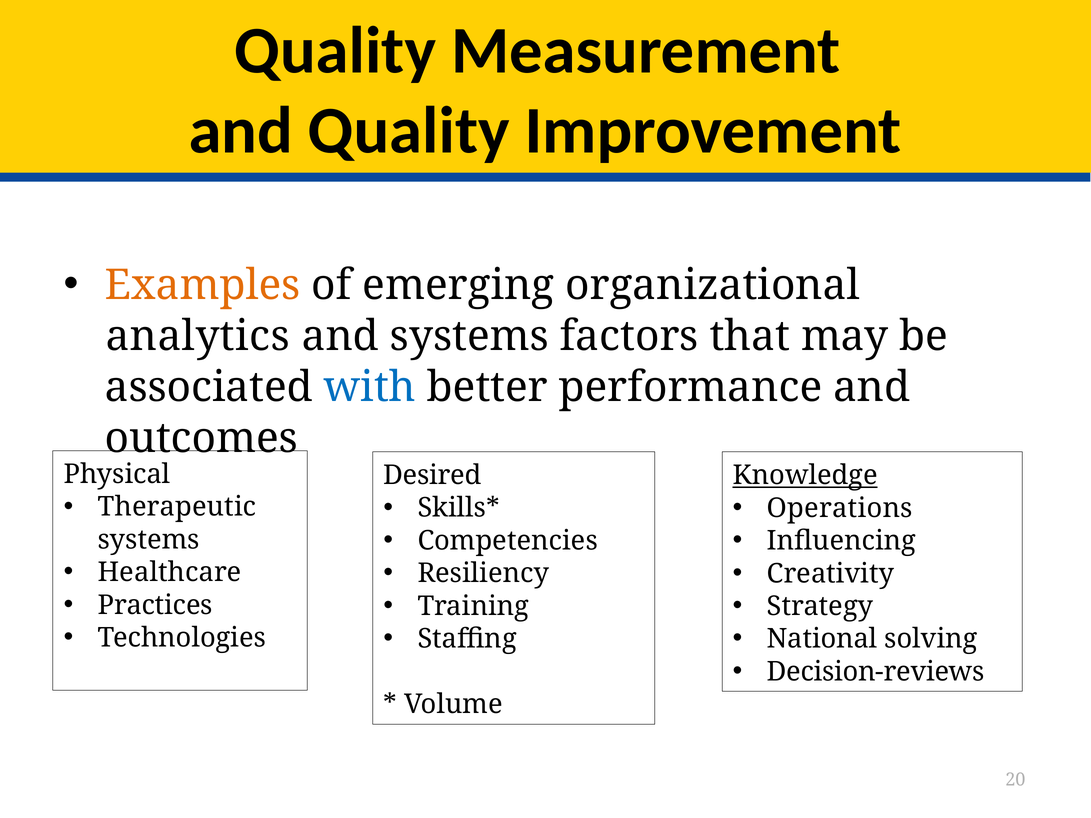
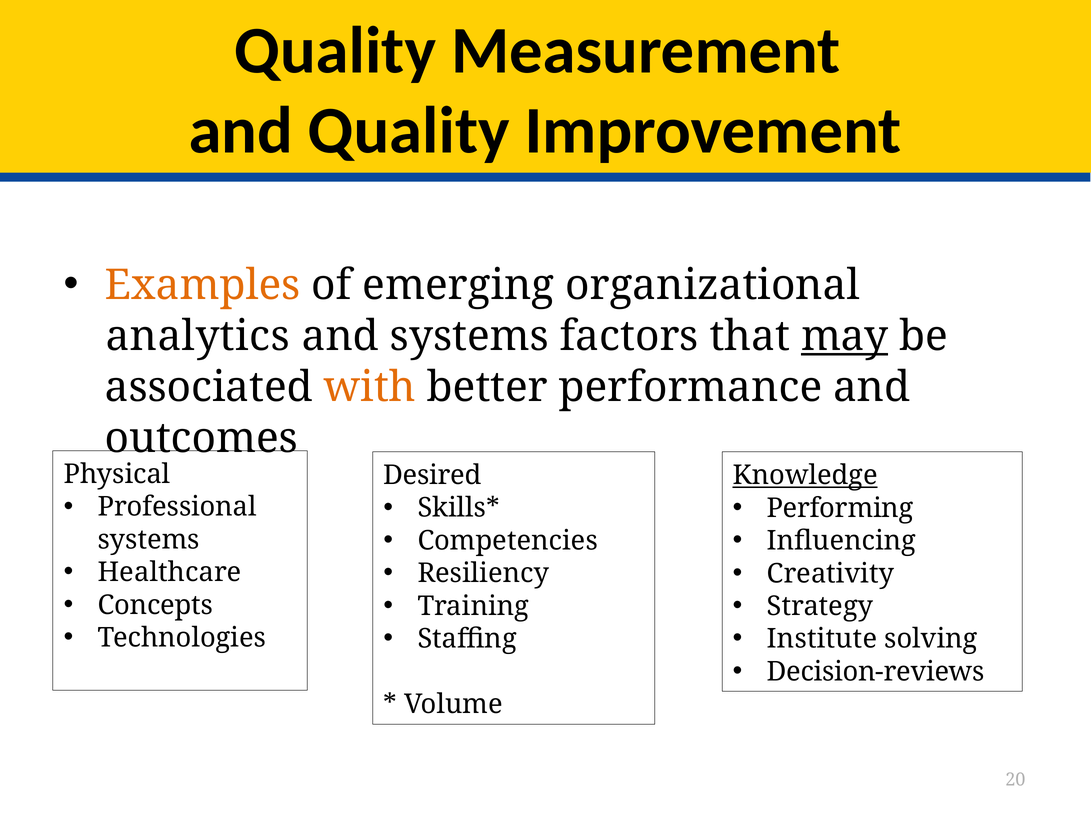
may underline: none -> present
with colour: blue -> orange
Therapeutic: Therapeutic -> Professional
Operations: Operations -> Performing
Practices: Practices -> Concepts
National: National -> Institute
